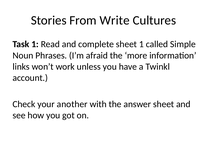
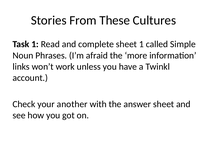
Write: Write -> These
